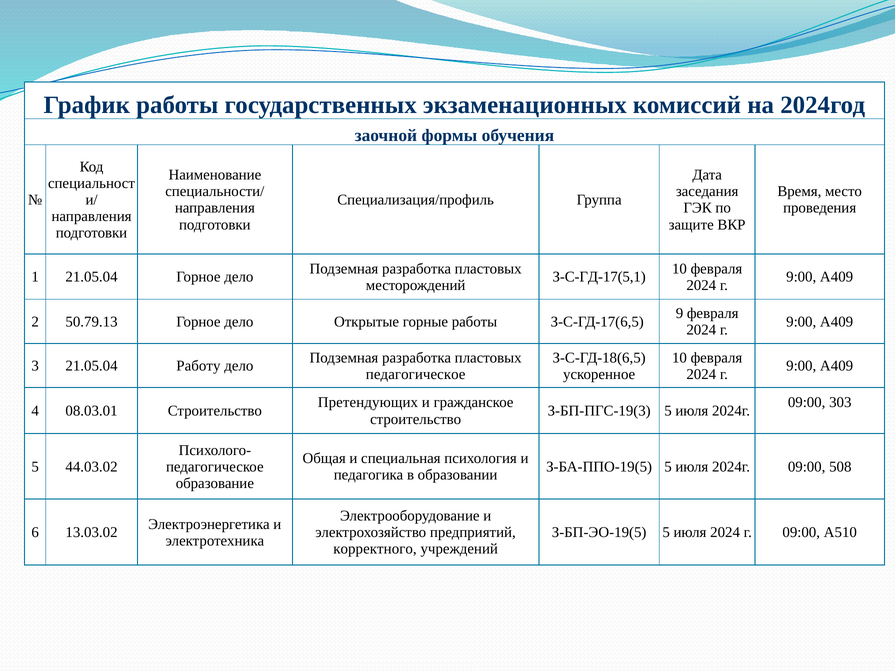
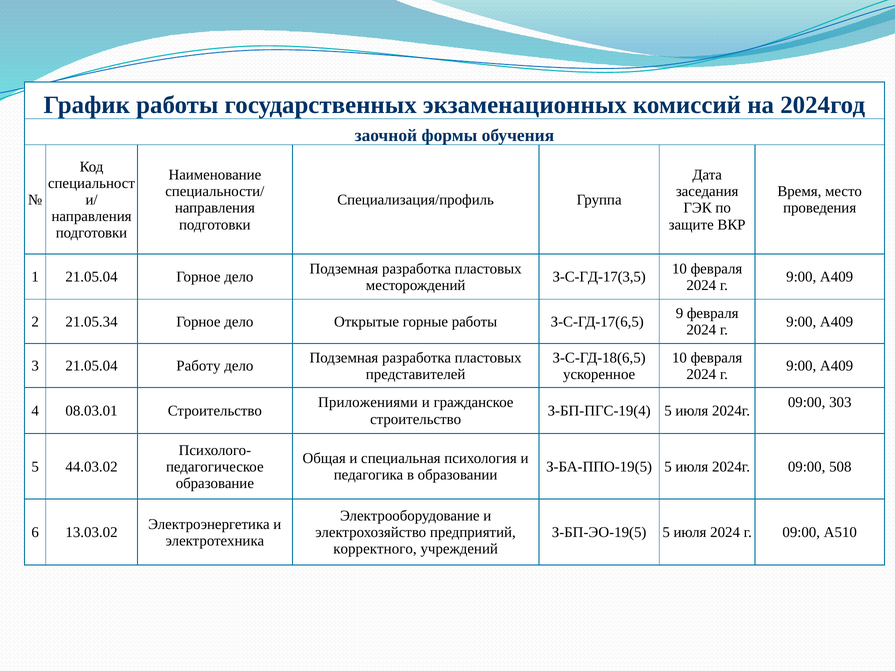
З-С-ГД-17(5,1: З-С-ГД-17(5,1 -> З-С-ГД-17(3,5
50.79.13: 50.79.13 -> 21.05.34
педагогическое at (416, 374): педагогическое -> представителей
Претендующих: Претендующих -> Приложениями
З-БП-ПГС-19(3: З-БП-ПГС-19(3 -> З-БП-ПГС-19(4
